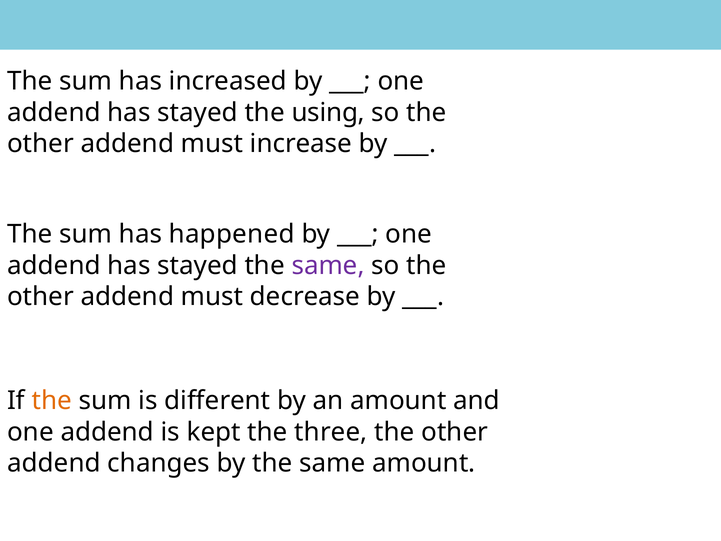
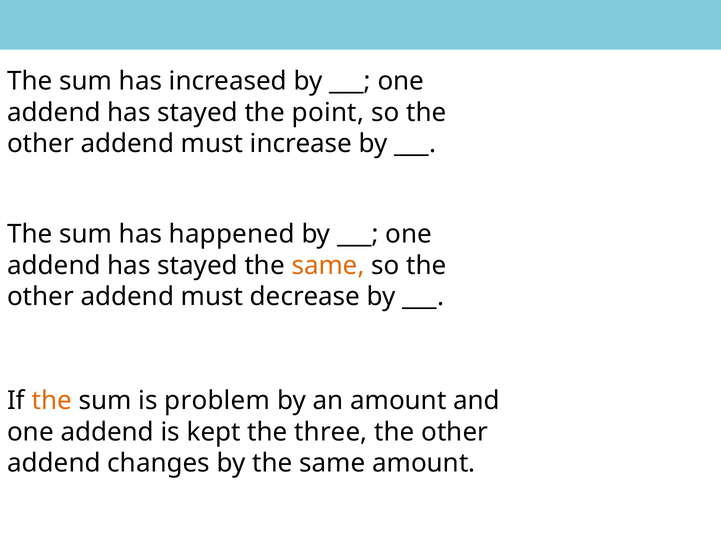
using: using -> point
same at (328, 265) colour: purple -> orange
different: different -> problem
